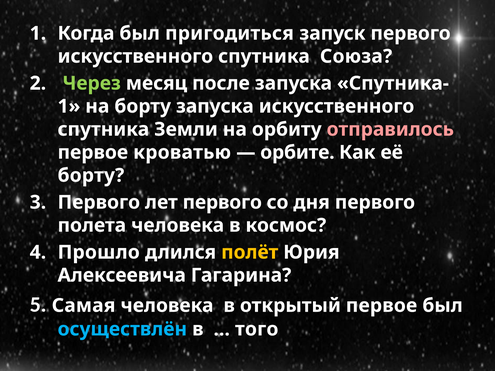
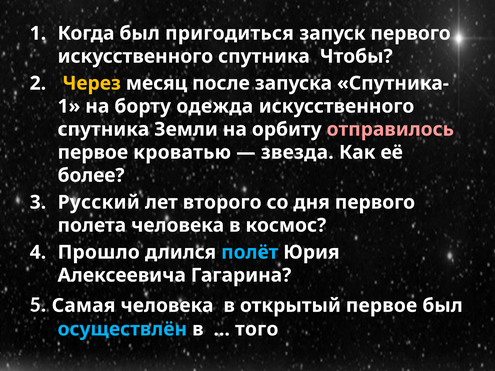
Союза: Союза -> Чтобы
Через colour: light green -> yellow
борту запуска: запуска -> одежда
орбите: орбите -> звезда
борту at (91, 176): борту -> более
Первого at (99, 202): Первого -> Русский
лет первого: первого -> второго
полёт colour: yellow -> light blue
